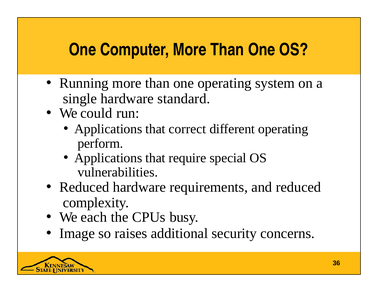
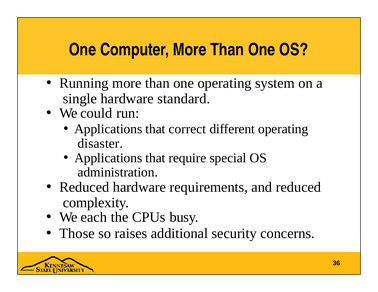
perform: perform -> disaster
vulnerabilities: vulnerabilities -> administration
Image: Image -> Those
